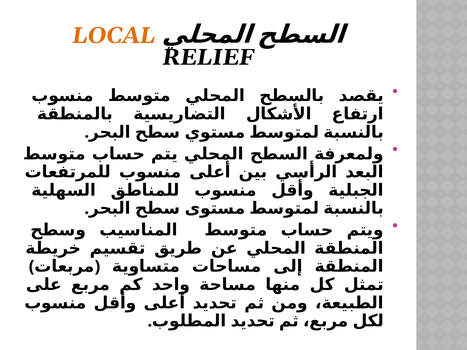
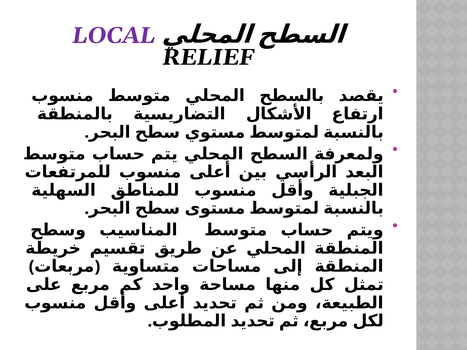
LOCAL colour: orange -> purple
